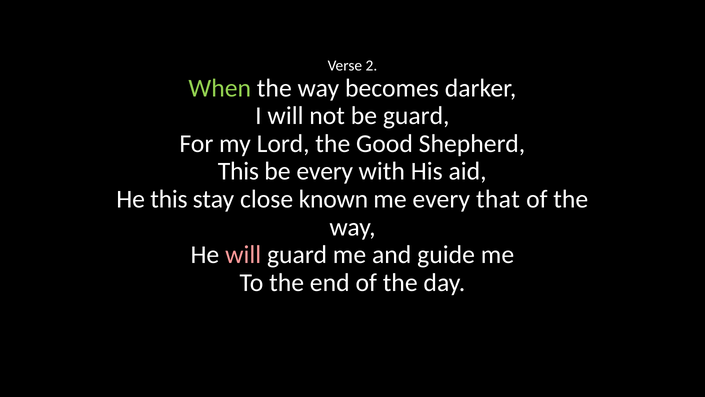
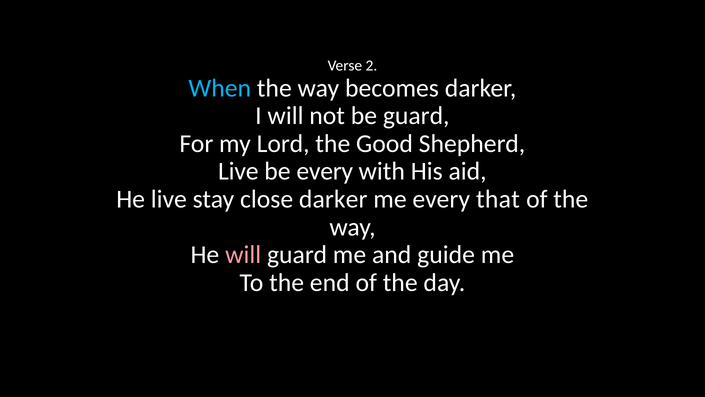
When colour: light green -> light blue
This at (238, 171): This -> Live
He this: this -> live
close known: known -> darker
